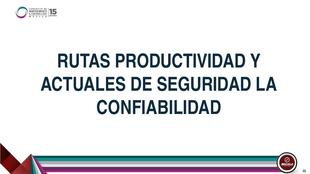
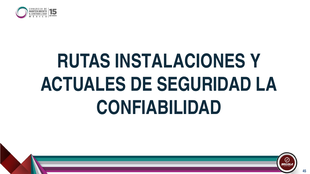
PRODUCTIVIDAD: PRODUCTIVIDAD -> INSTALACIONES
